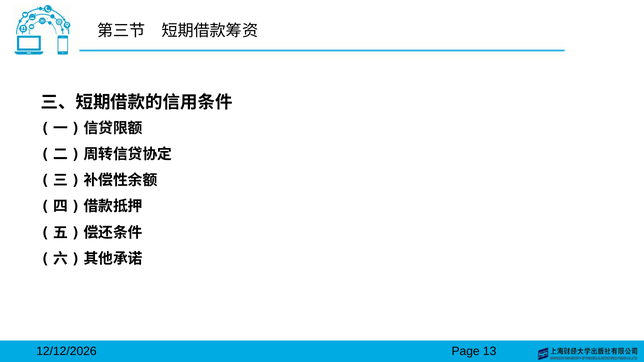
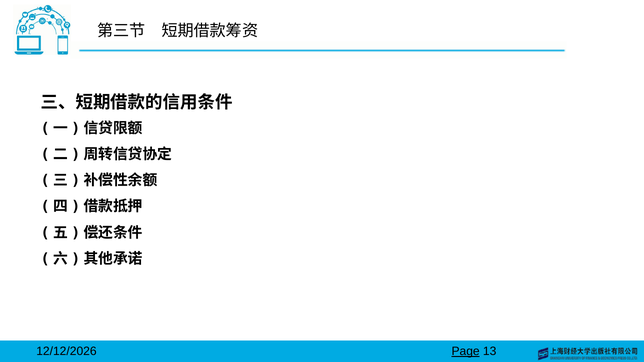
Page underline: none -> present
